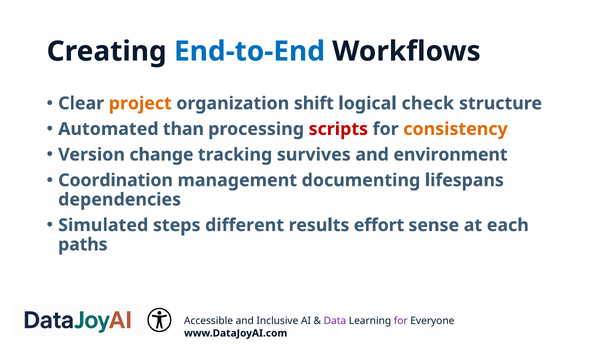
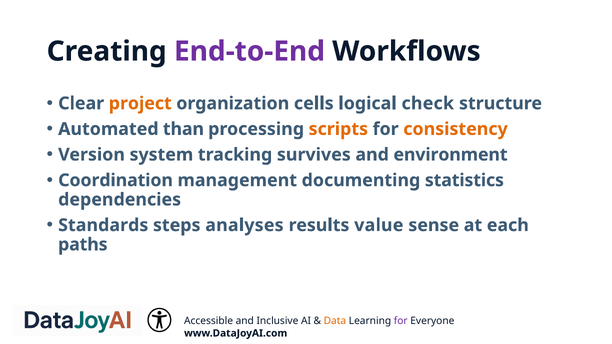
End-to-End colour: blue -> purple
shift: shift -> cells
scripts colour: red -> orange
change: change -> system
lifespans: lifespans -> statistics
Simulated: Simulated -> Standards
different: different -> analyses
effort: effort -> value
Data colour: purple -> orange
